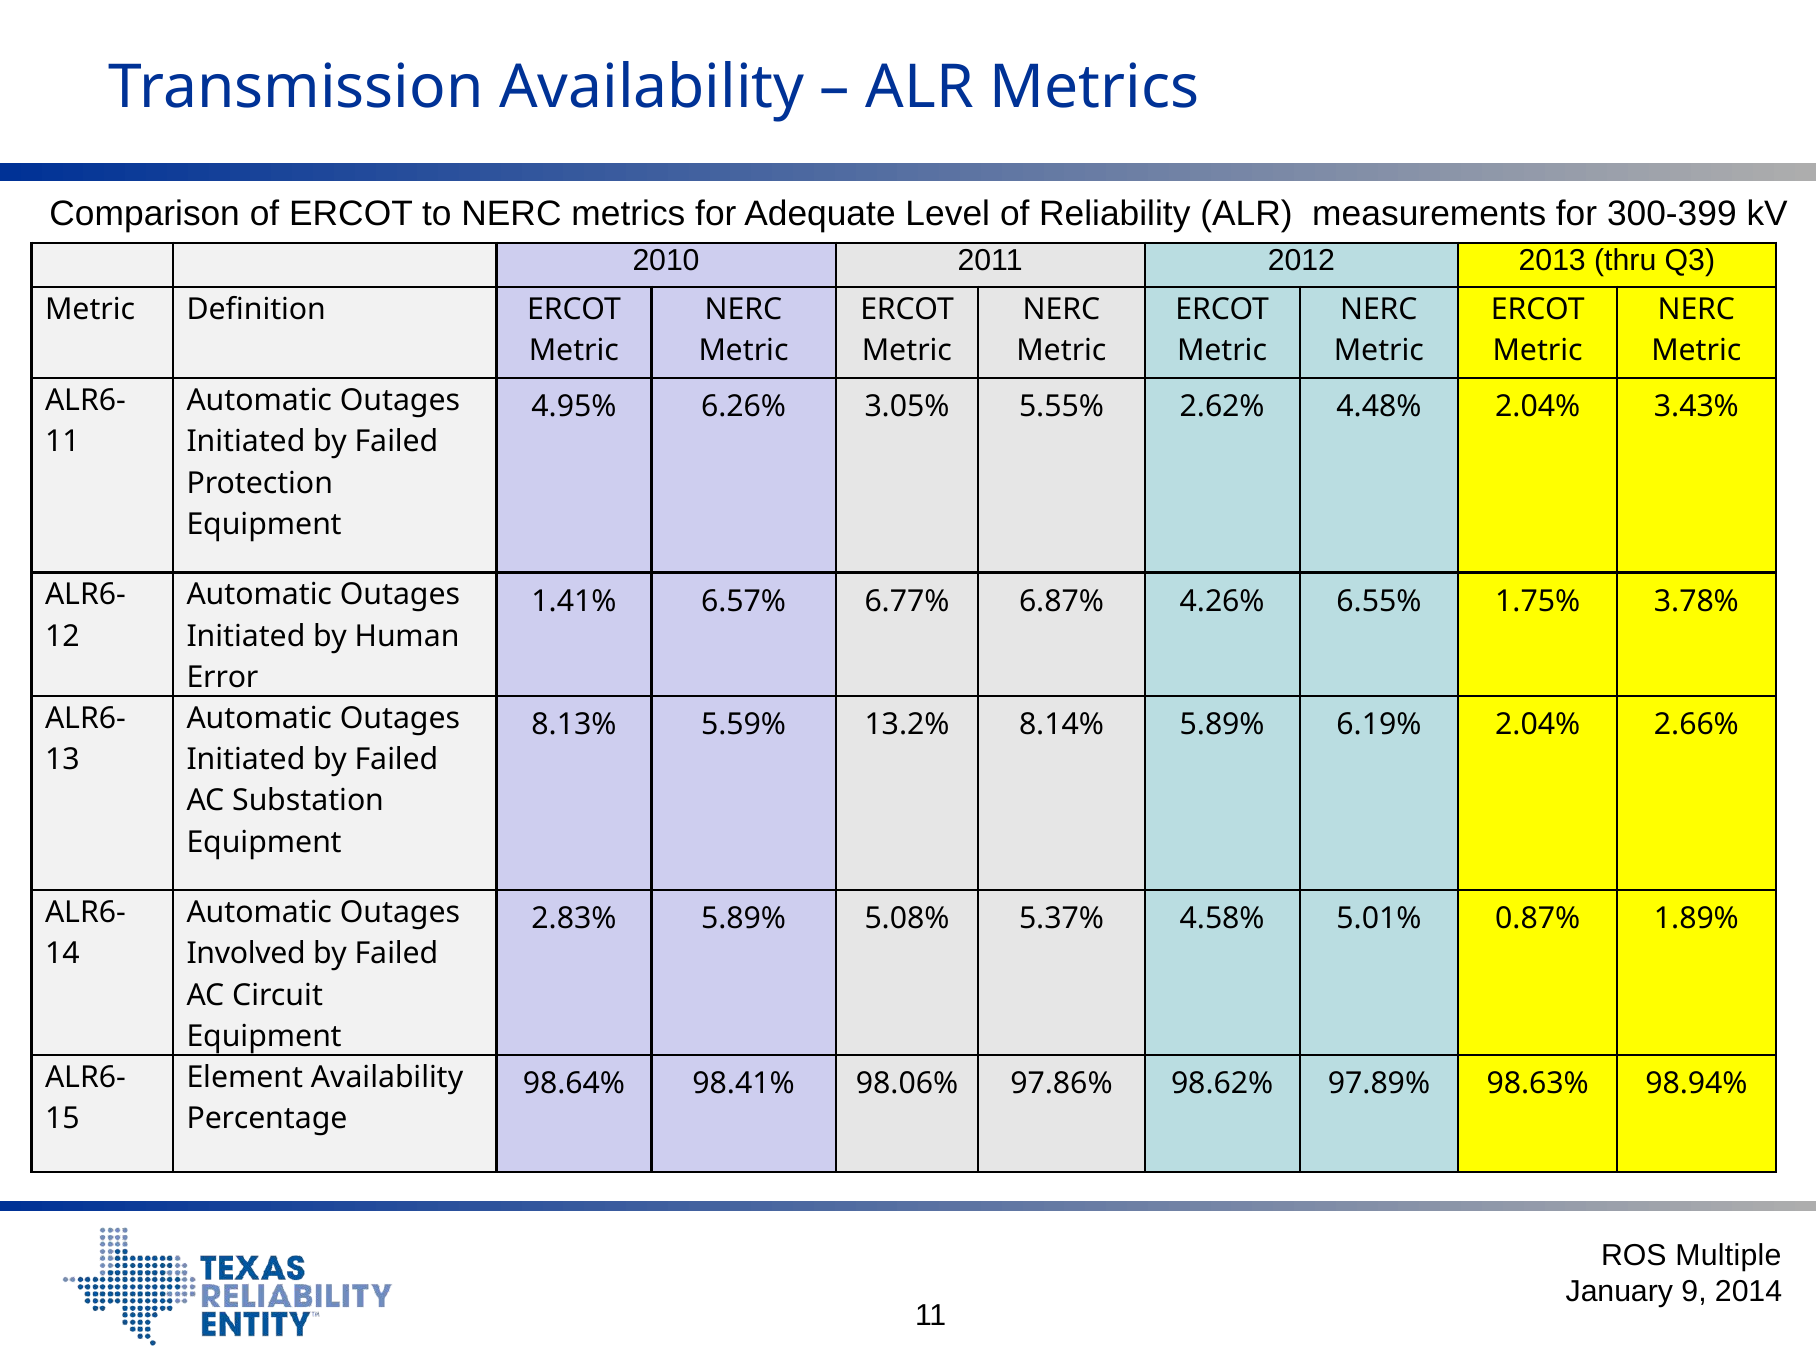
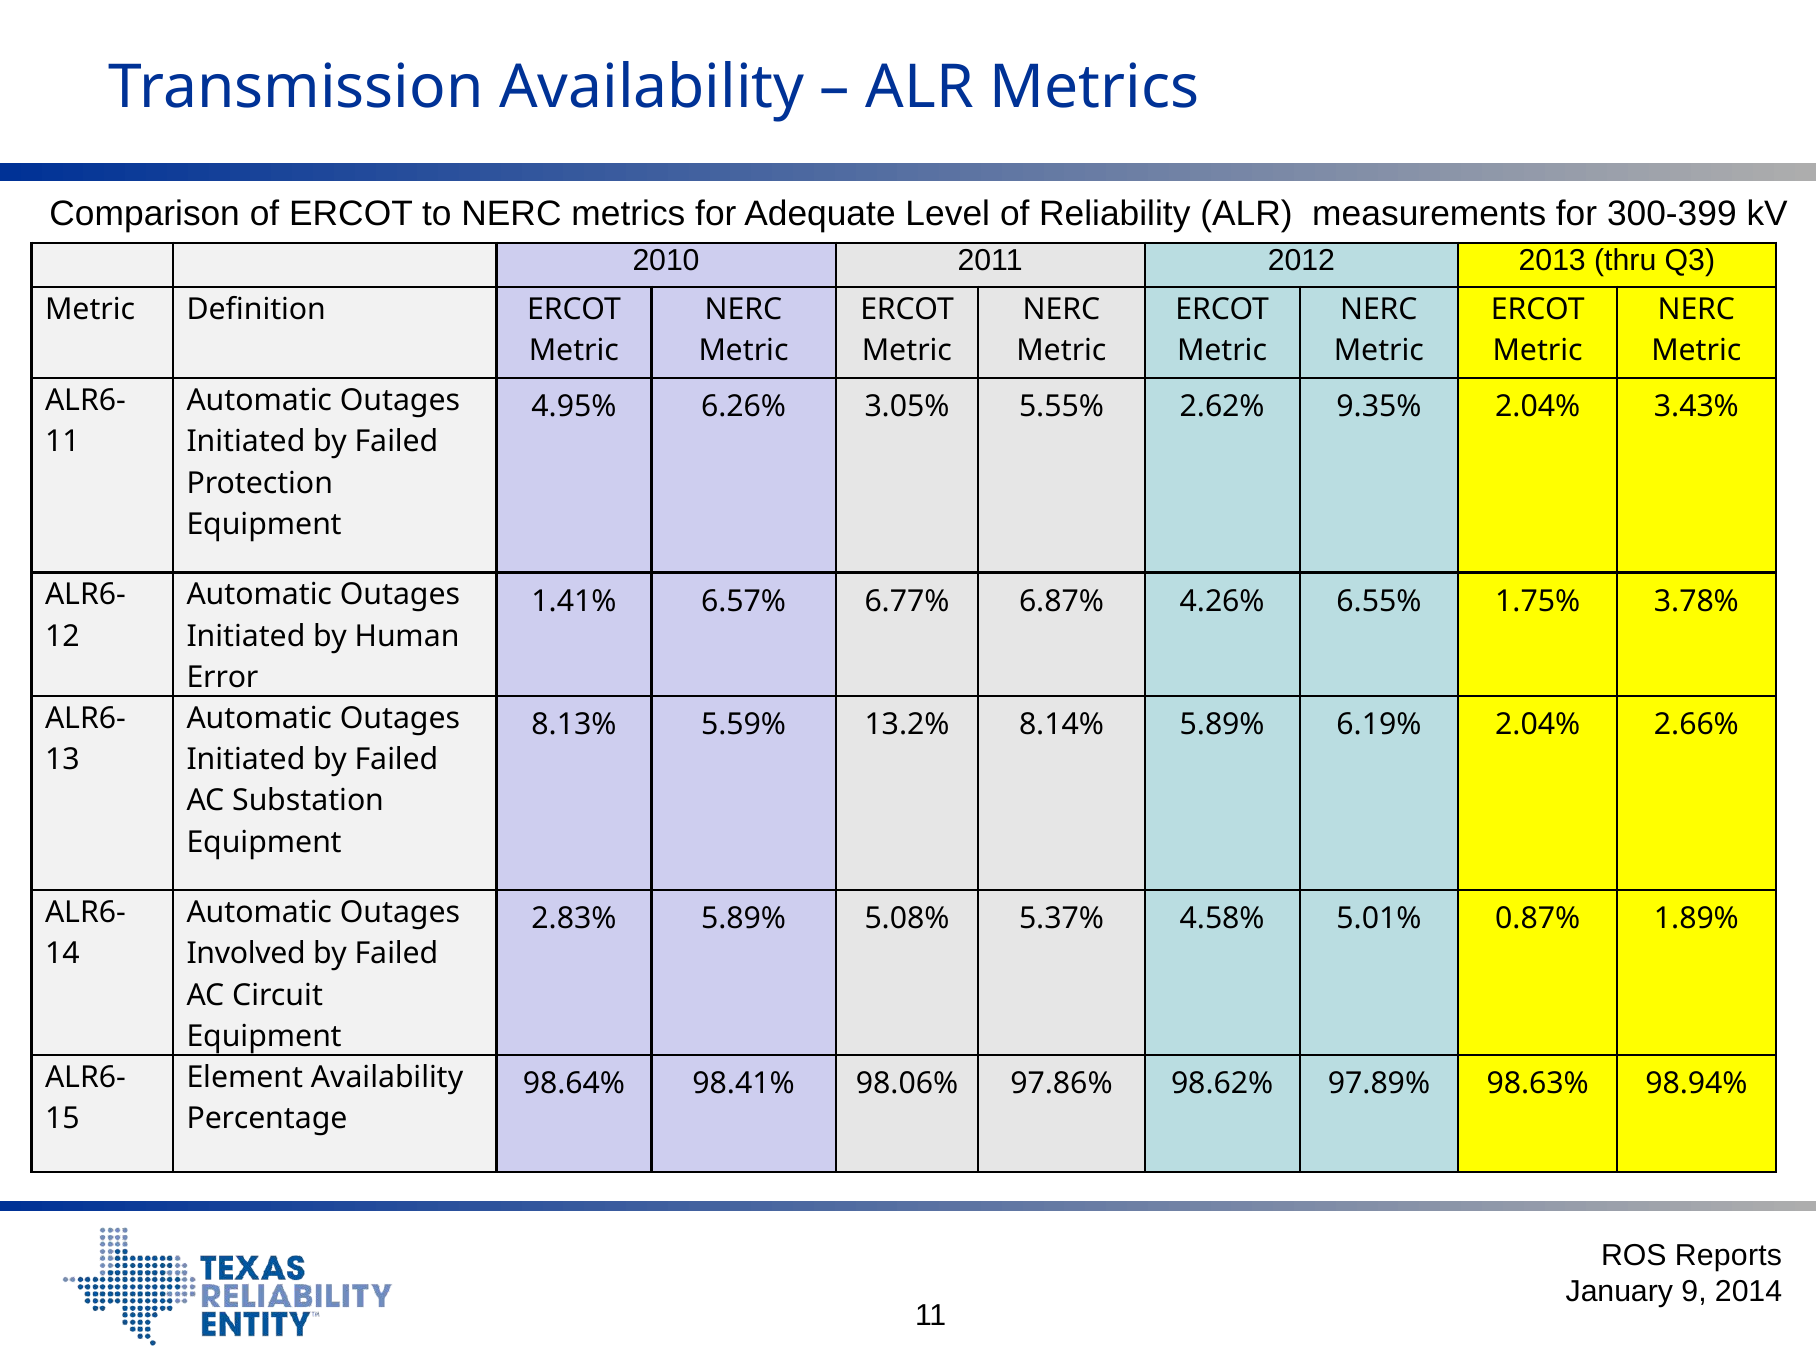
4.48%: 4.48% -> 9.35%
Multiple: Multiple -> Reports
